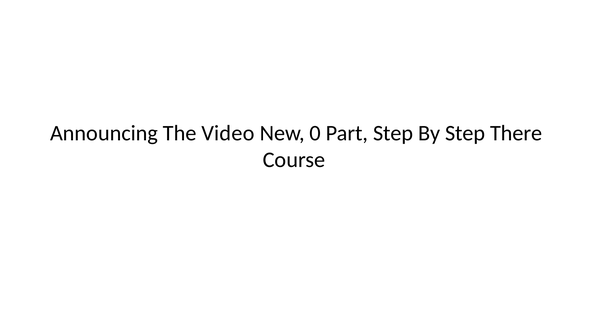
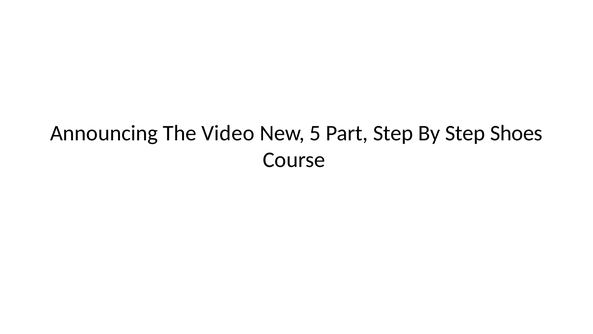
0: 0 -> 5
There: There -> Shoes
